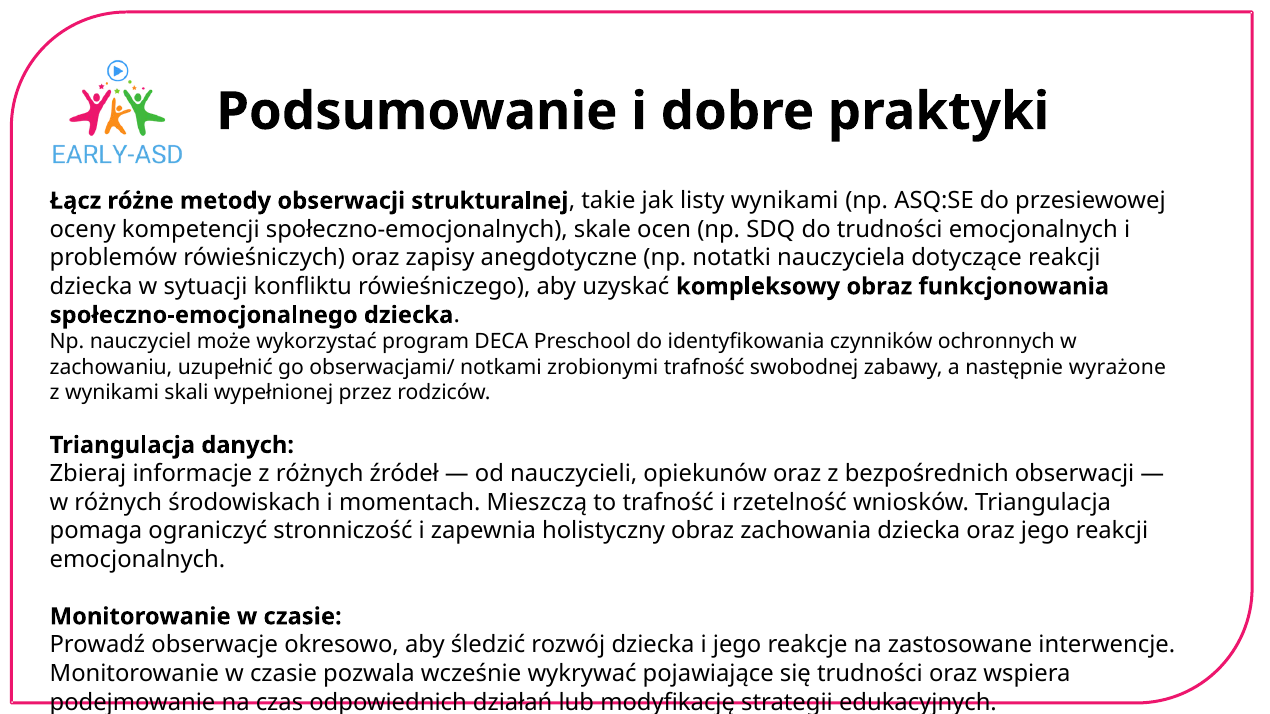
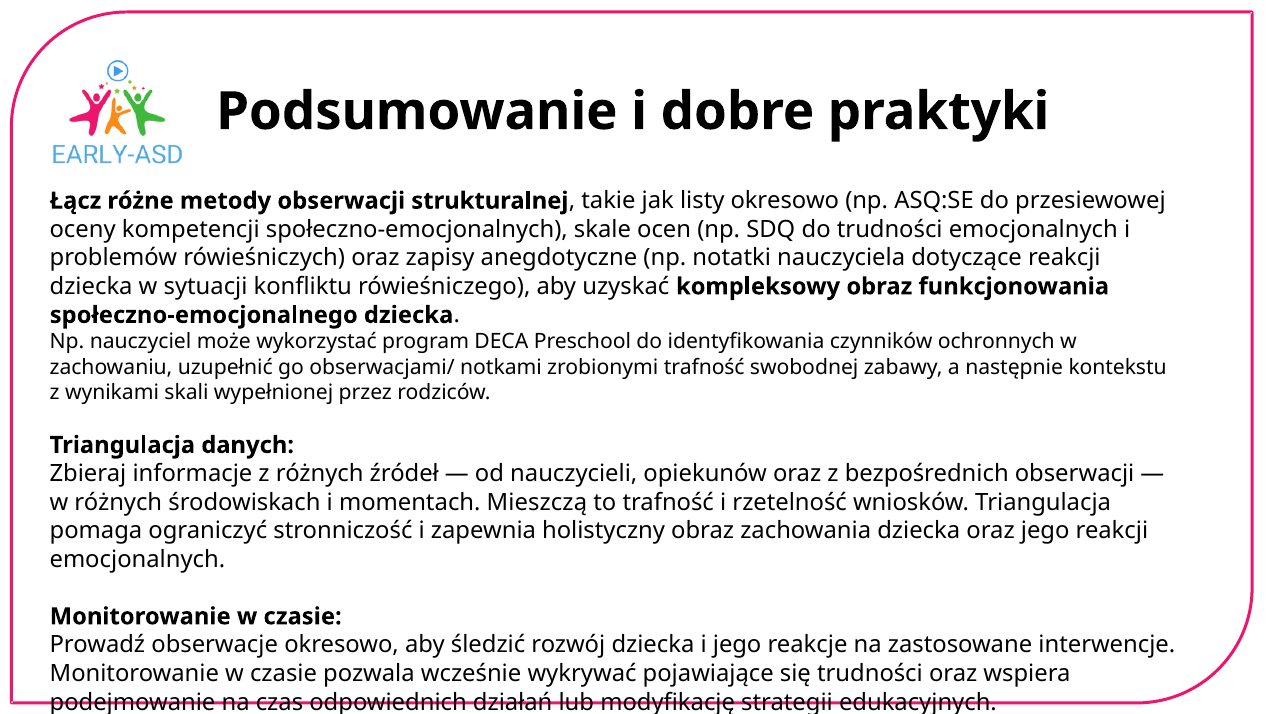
listy wynikami: wynikami -> okresowo
wyrażone: wyrażone -> kontekstu
